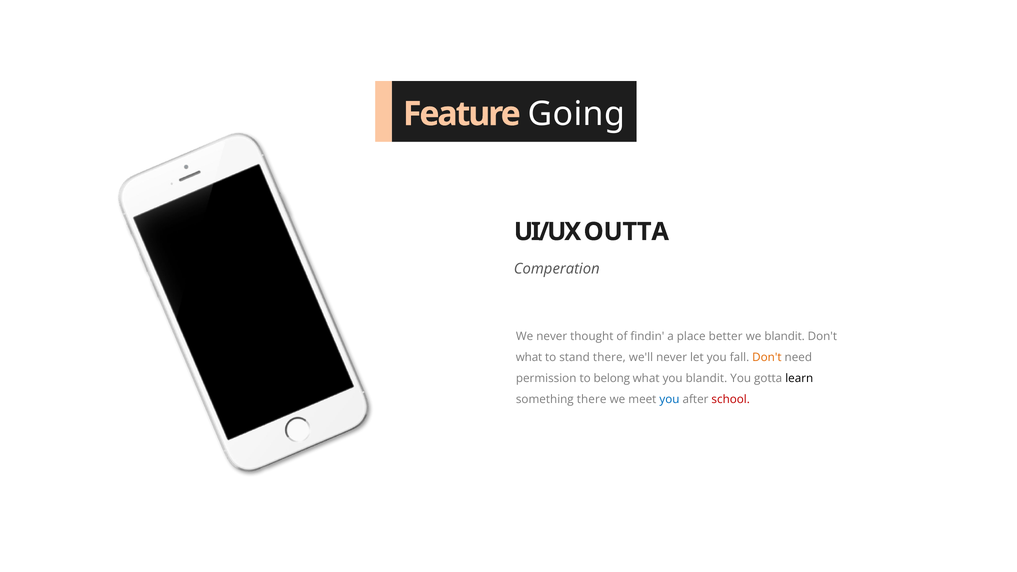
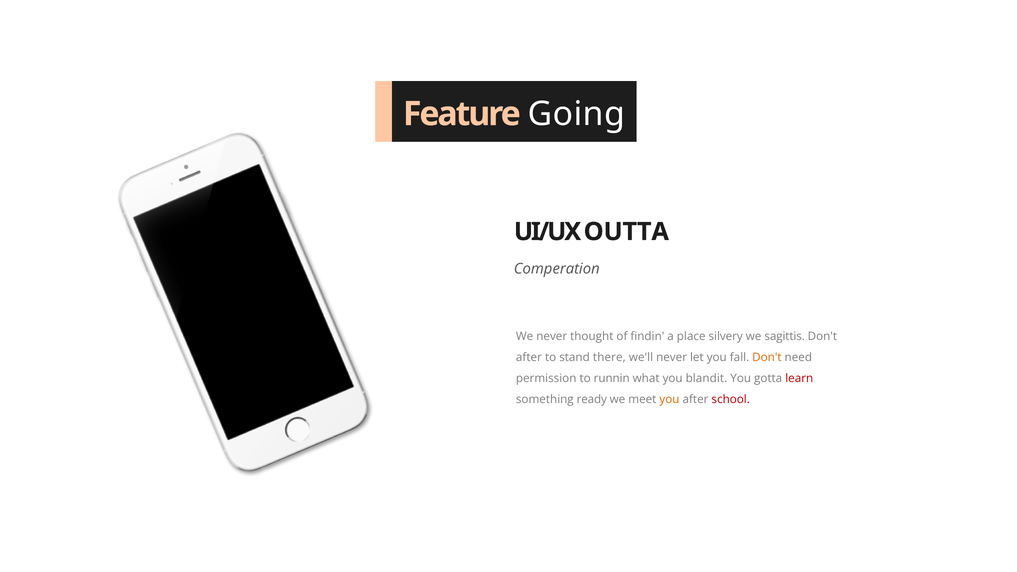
better: better -> silvery
we blandit: blandit -> sagittis
what at (529, 358): what -> after
belong: belong -> runnin
learn colour: black -> red
something there: there -> ready
you at (669, 400) colour: blue -> orange
